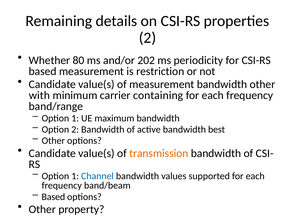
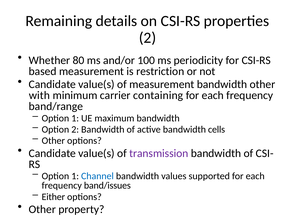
202: 202 -> 100
best: best -> cells
transmission colour: orange -> purple
band/beam: band/beam -> band/issues
Based at (53, 197): Based -> Either
